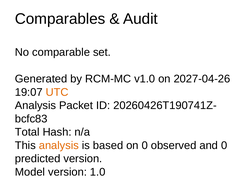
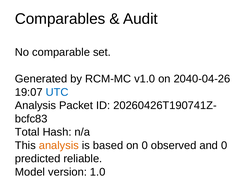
2027-04-26: 2027-04-26 -> 2040-04-26
UTC colour: orange -> blue
predicted version: version -> reliable
